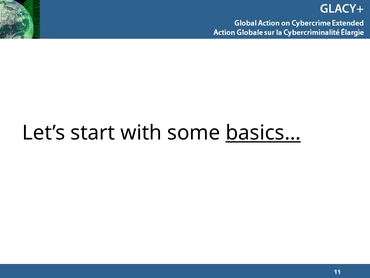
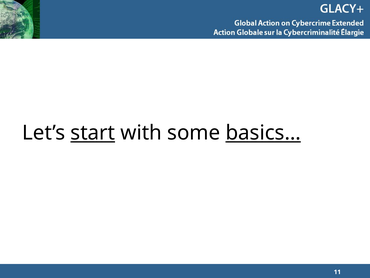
start underline: none -> present
